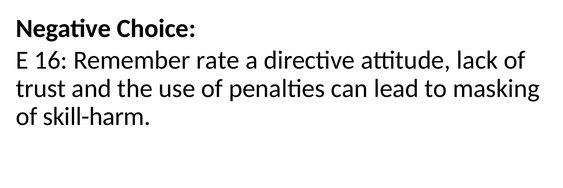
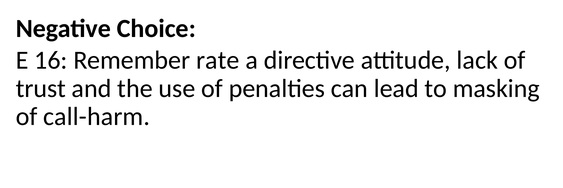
skill-harm: skill-harm -> call-harm
